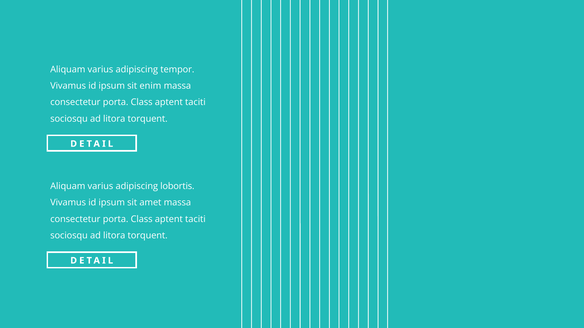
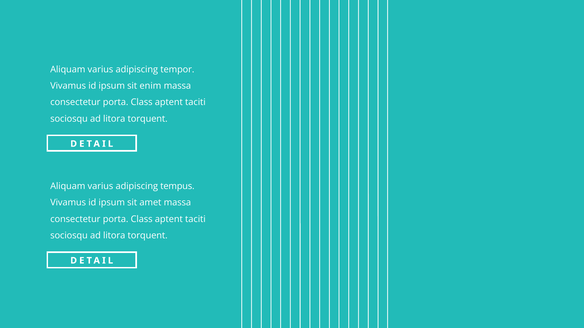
lobortis: lobortis -> tempus
